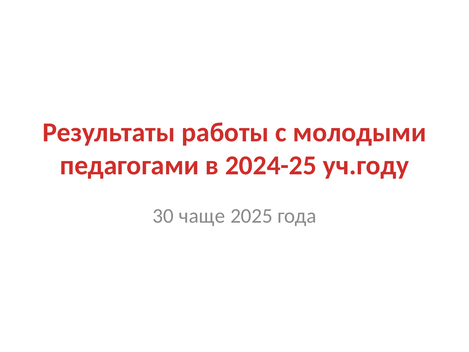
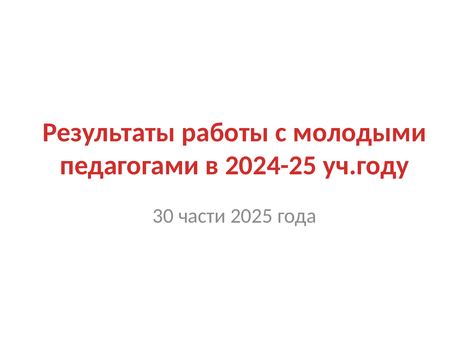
чаще: чаще -> части
